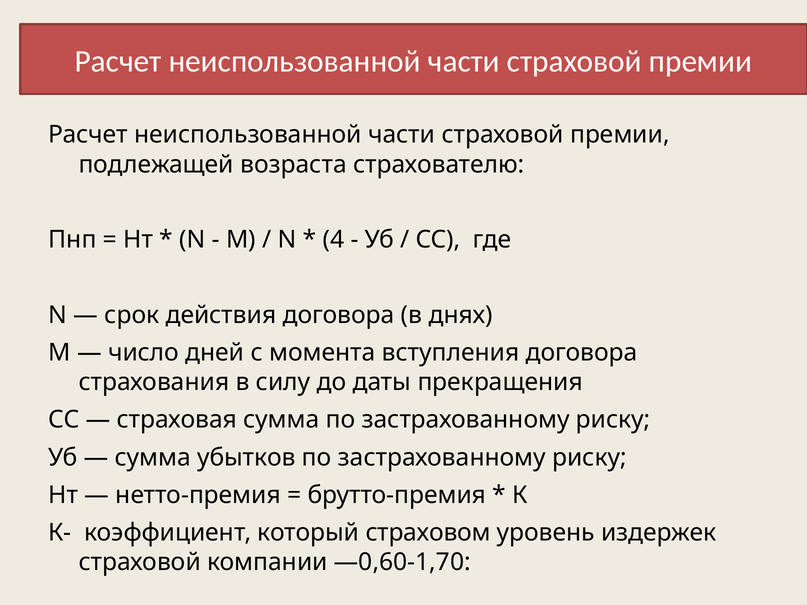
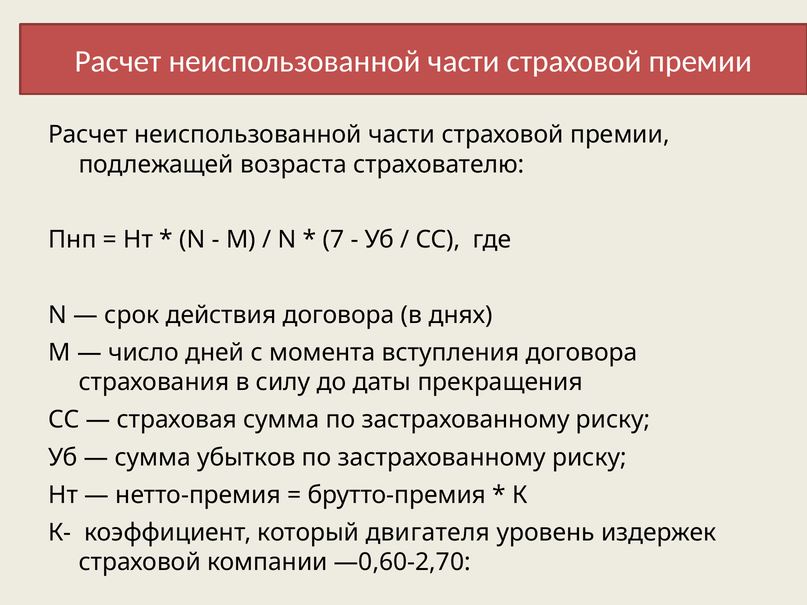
4: 4 -> 7
страховом: страховом -> двигателя
—0,60-1,70: —0,60-1,70 -> —0,60-2,70
